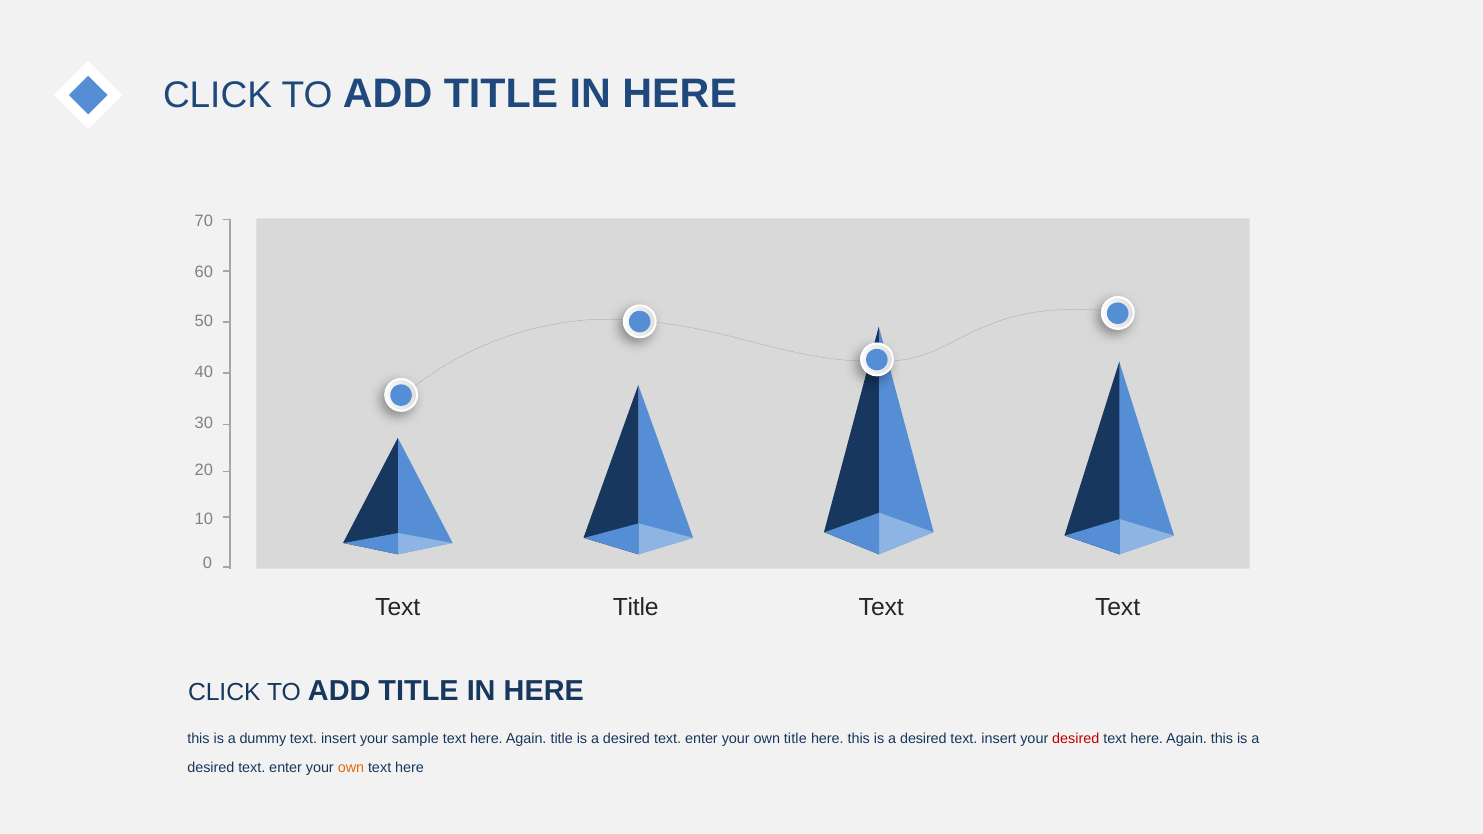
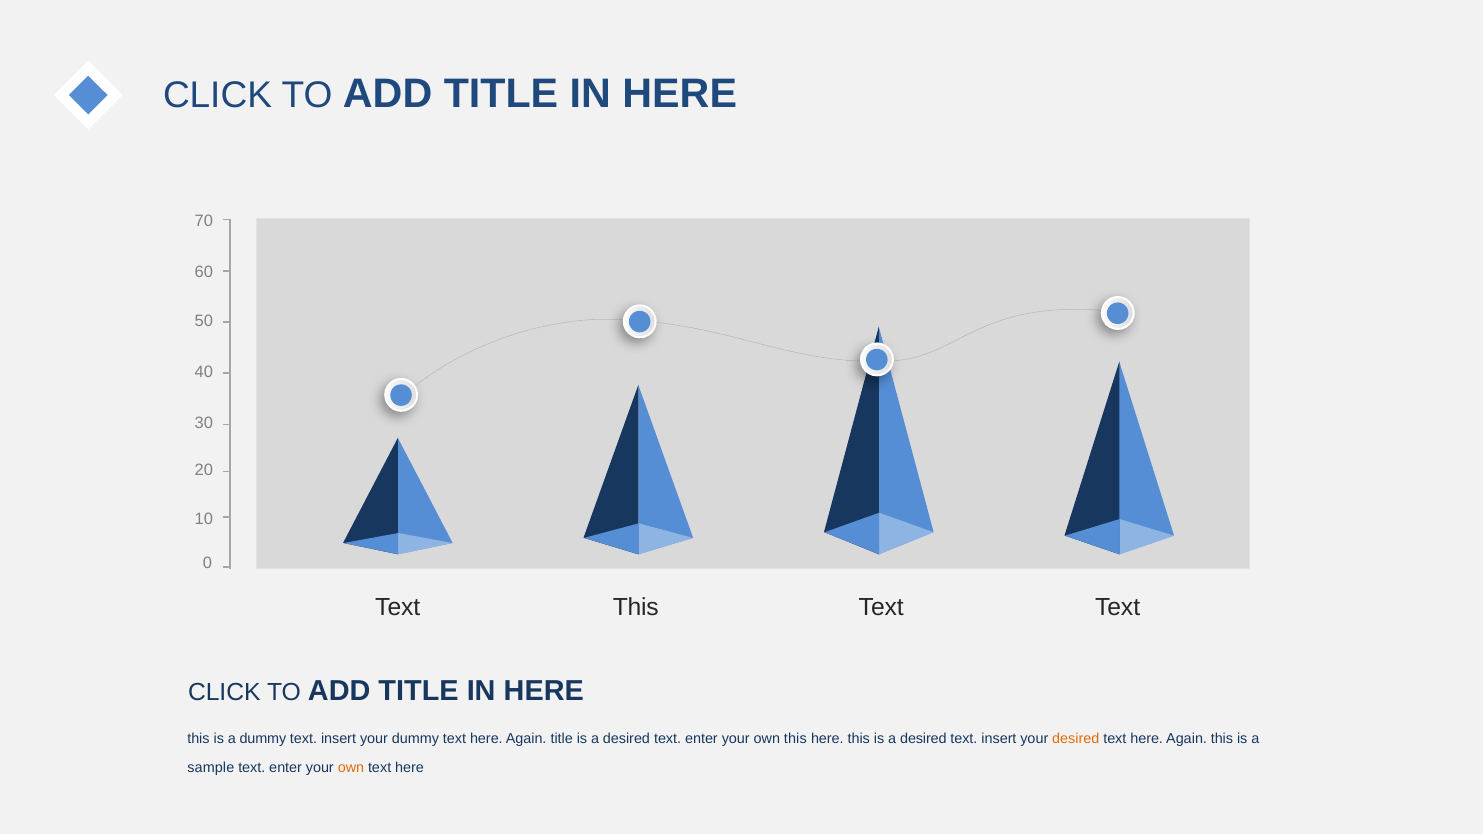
Text Title: Title -> This
your sample: sample -> dummy
own title: title -> this
desired at (1076, 739) colour: red -> orange
desired at (211, 768): desired -> sample
